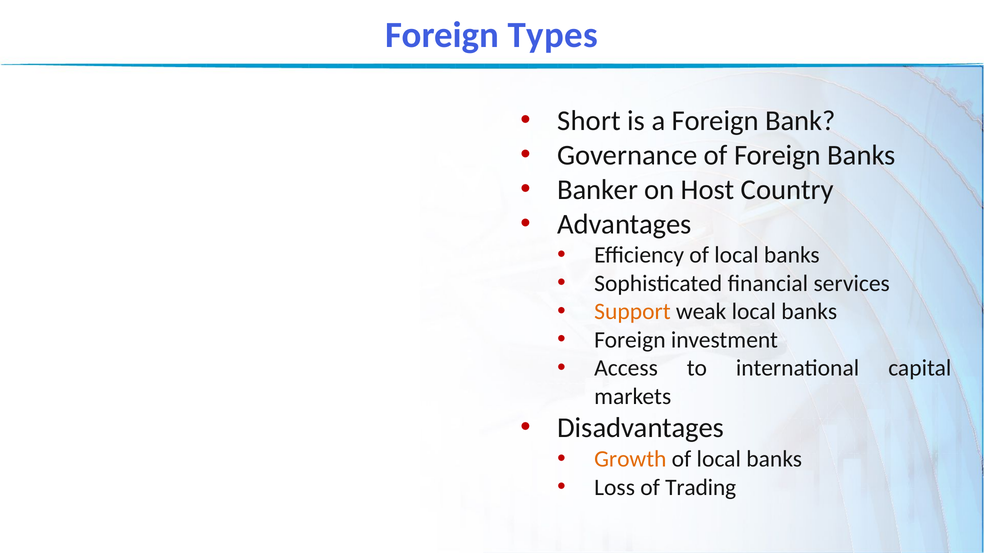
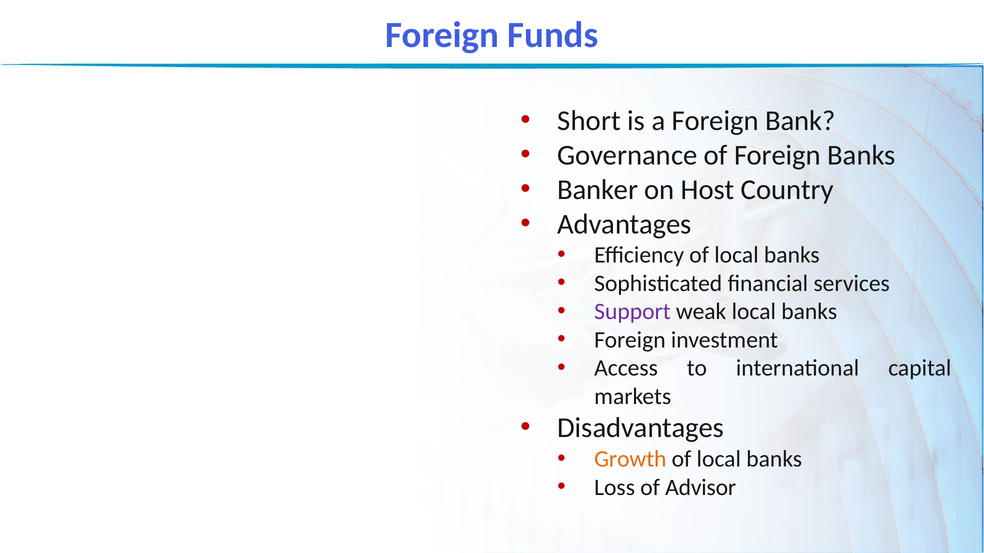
Types: Types -> Funds
Support colour: orange -> purple
Trading: Trading -> Advisor
